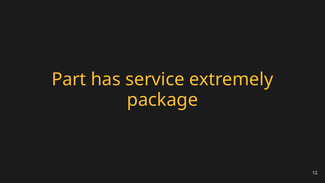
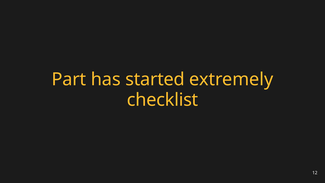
service: service -> started
package: package -> checklist
